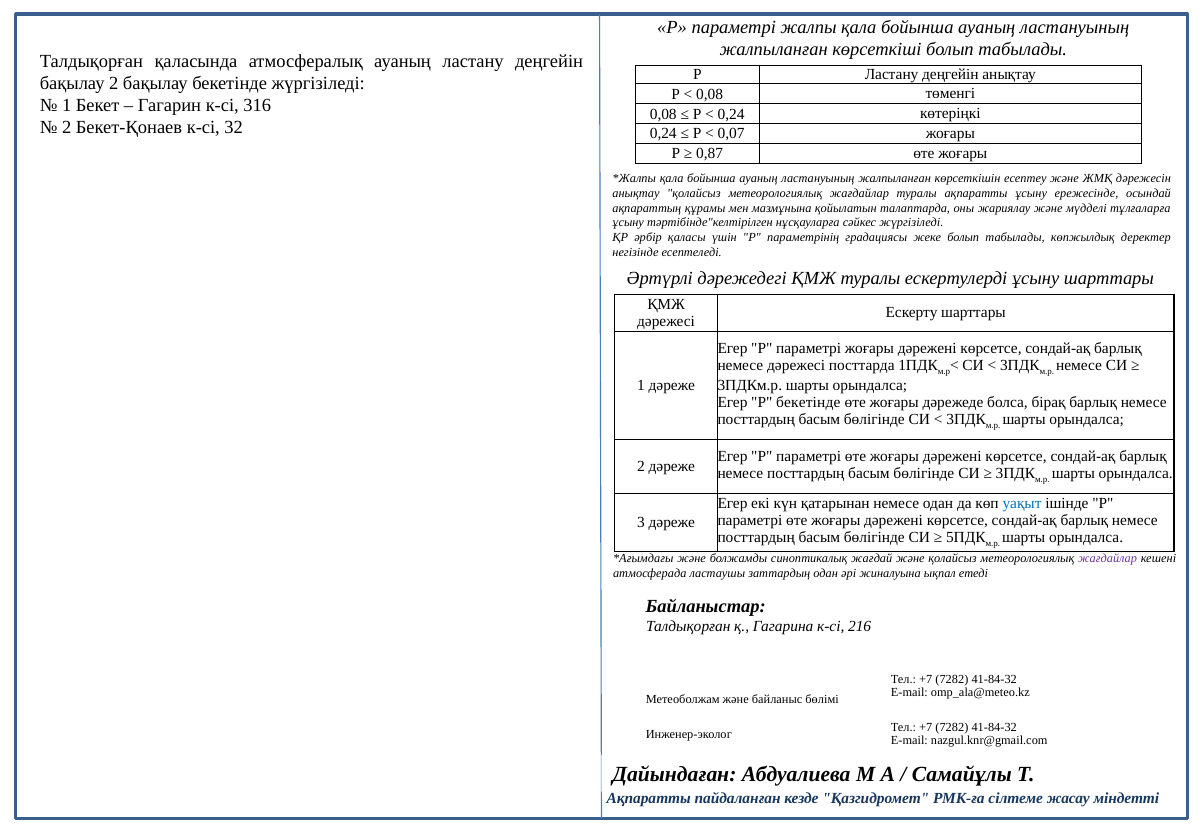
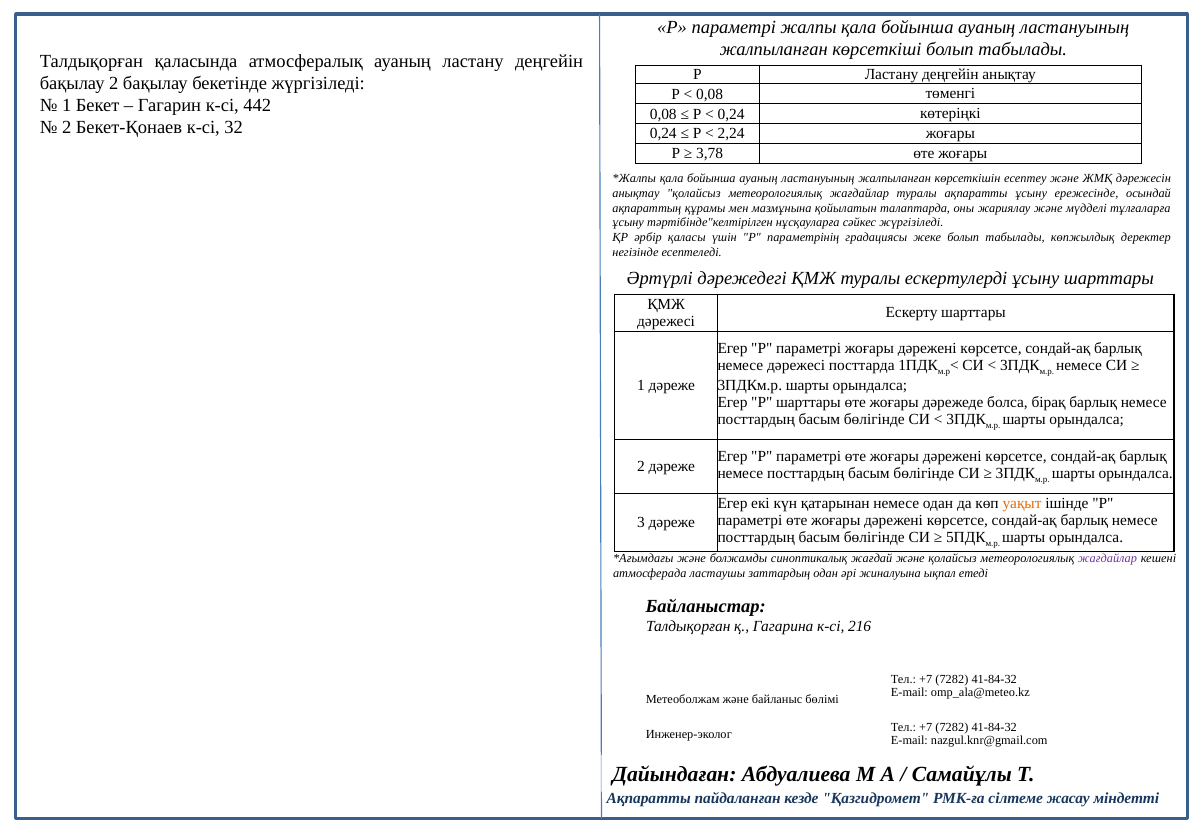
316: 316 -> 442
0,07: 0,07 -> 2,24
0,87: 0,87 -> 3,78
P бекетінде: бекетінде -> шарттары
уақыт colour: blue -> orange
